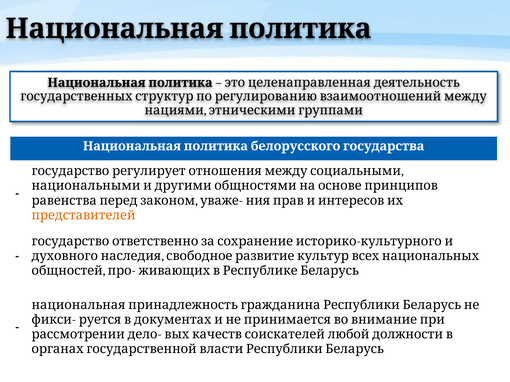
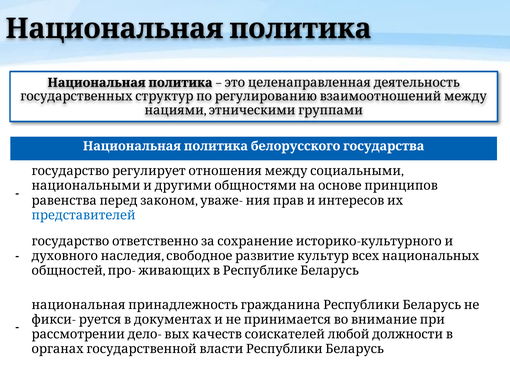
представителей colour: orange -> blue
